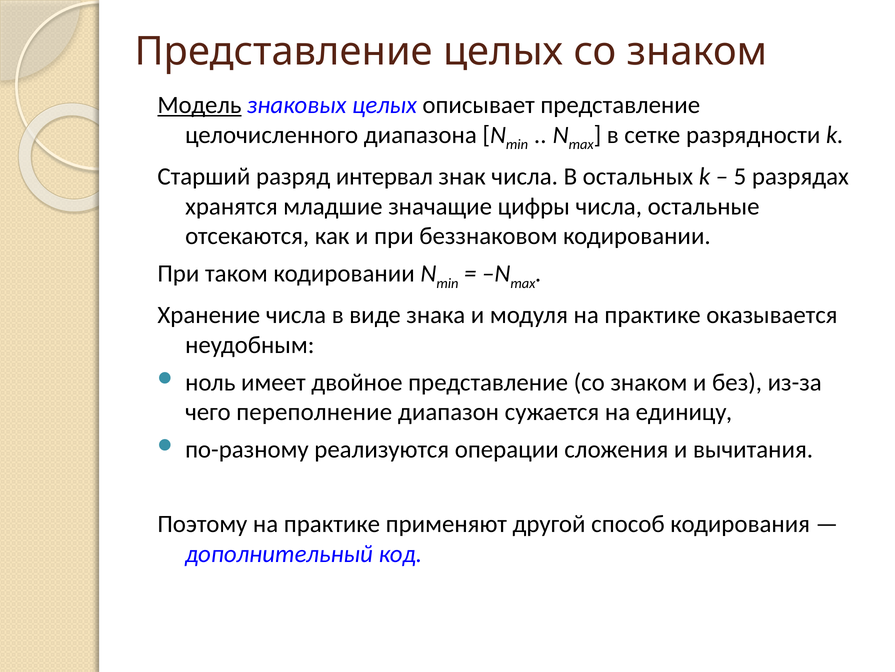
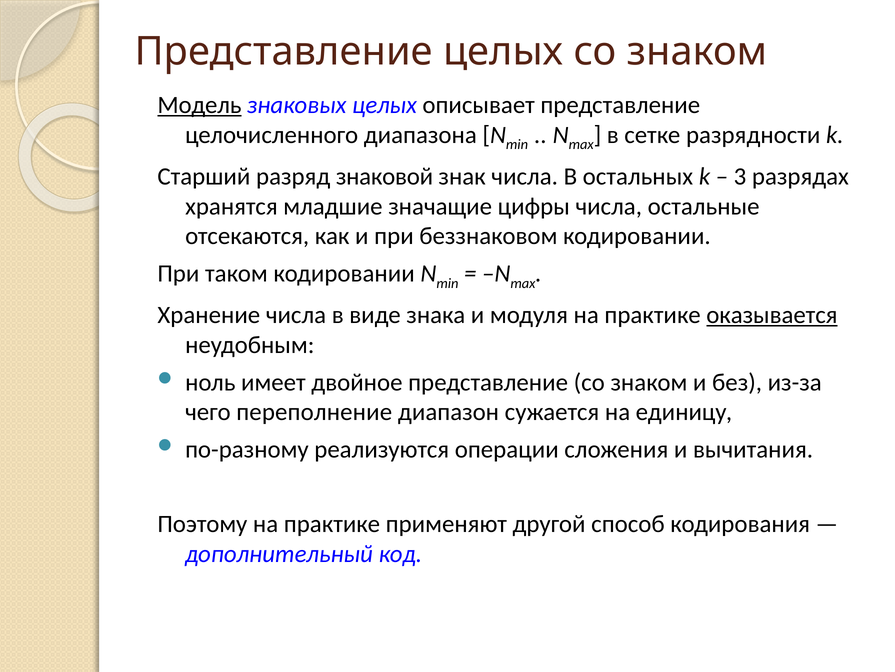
интервал: интервал -> знаковой
5: 5 -> 3
оказывается underline: none -> present
